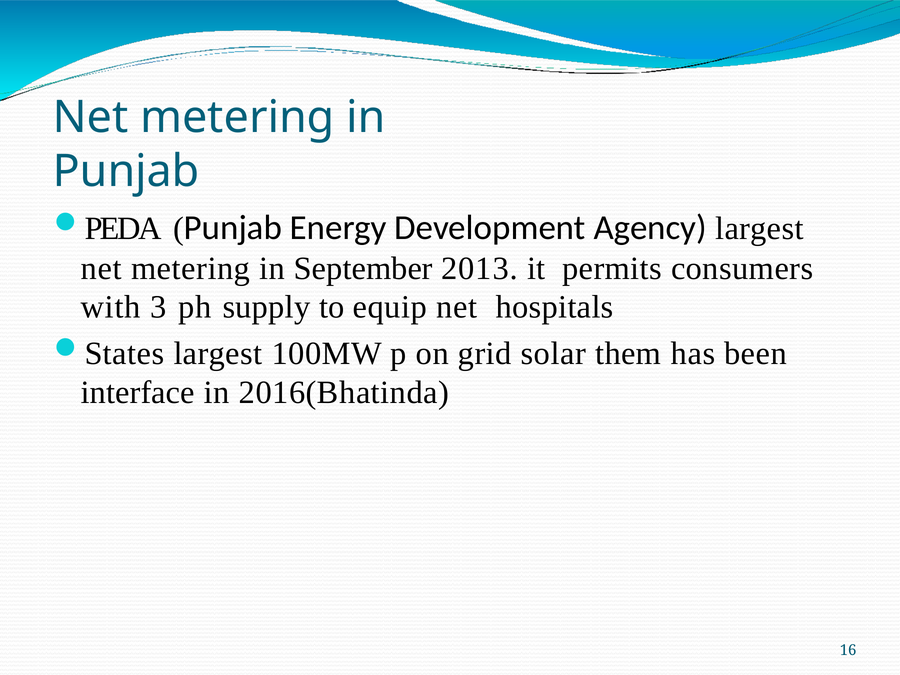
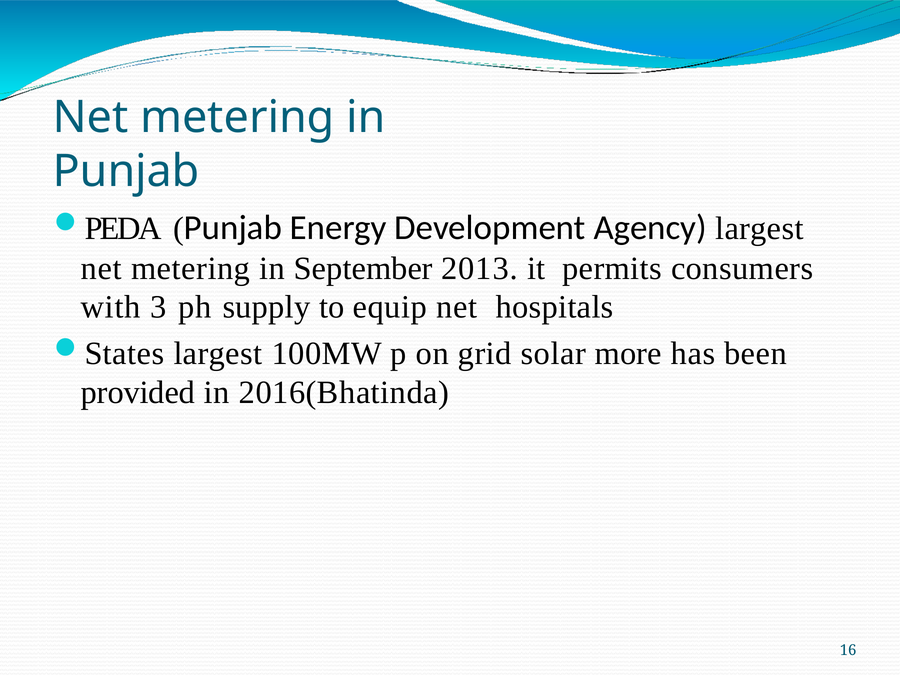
them: them -> more
interface: interface -> provided
